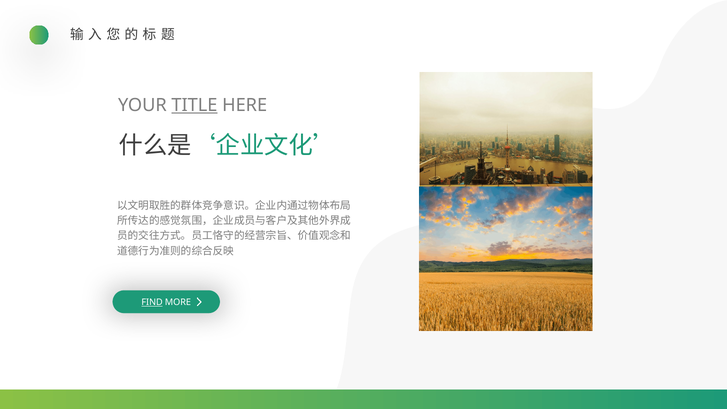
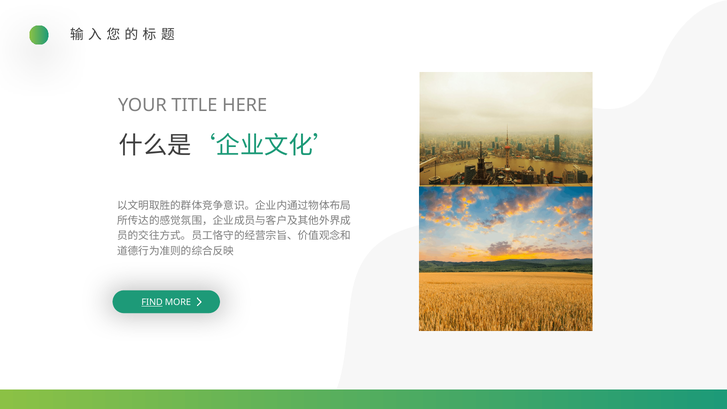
TITLE underline: present -> none
